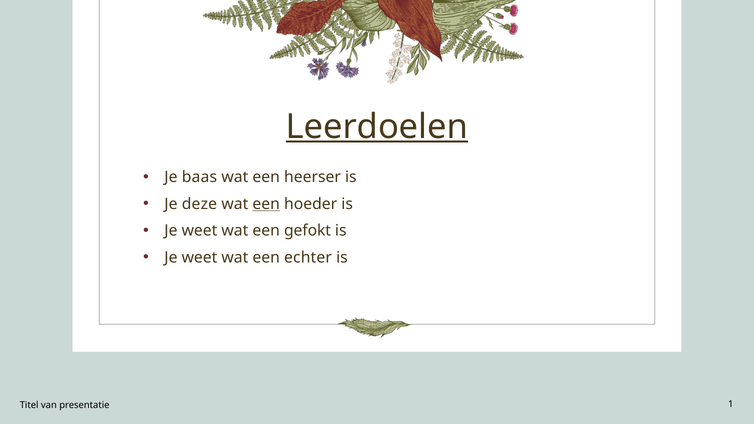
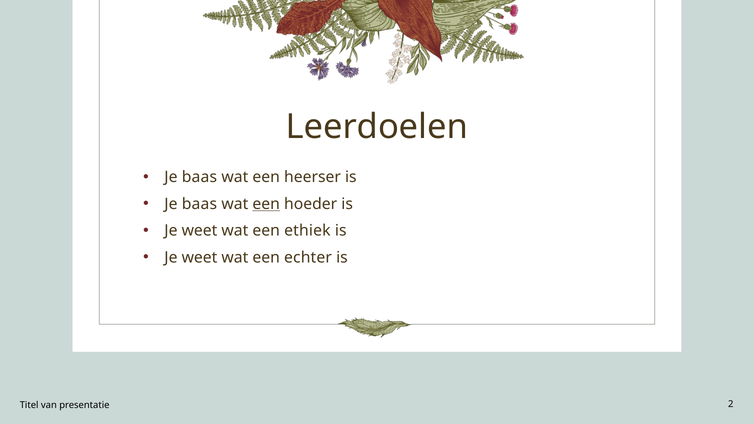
Leerdoelen underline: present -> none
deze at (199, 204): deze -> baas
gefokt: gefokt -> ethiek
1: 1 -> 2
